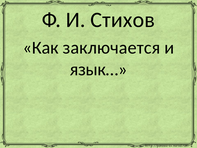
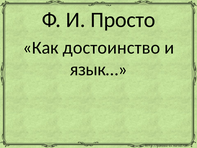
Стихов: Стихов -> Просто
заключается: заключается -> достоинство
